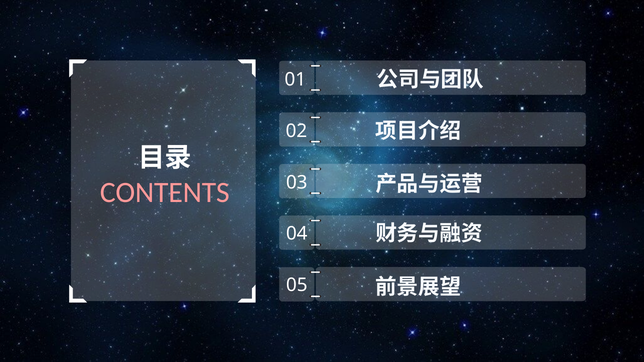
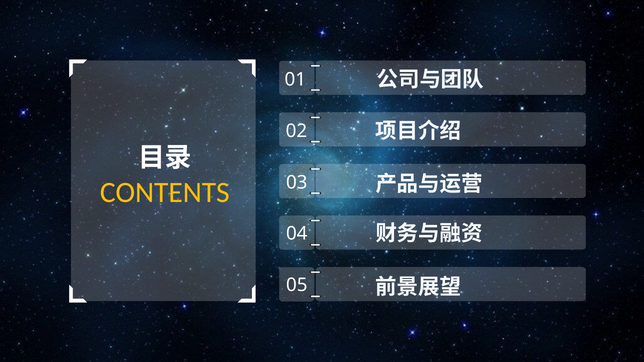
CONTENTS colour: pink -> yellow
